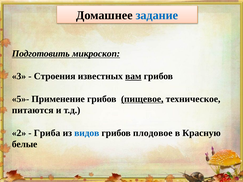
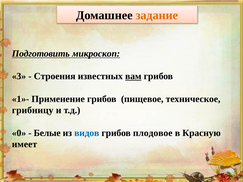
задание colour: blue -> orange
5»-: 5»- -> 1»-
пищевое underline: present -> none
питаются: питаются -> грибницу
2: 2 -> 0
Гриба: Гриба -> Белые
белые: белые -> имеет
